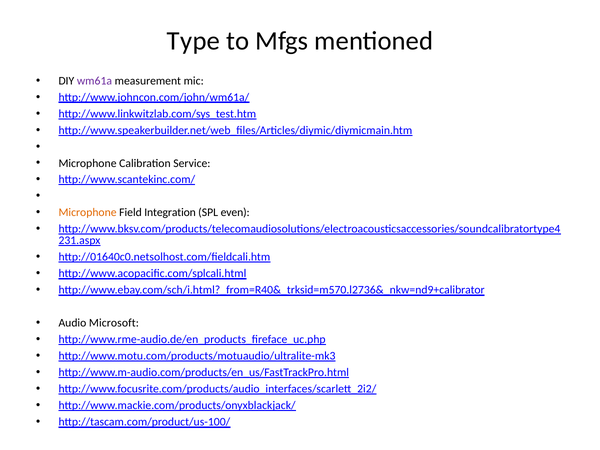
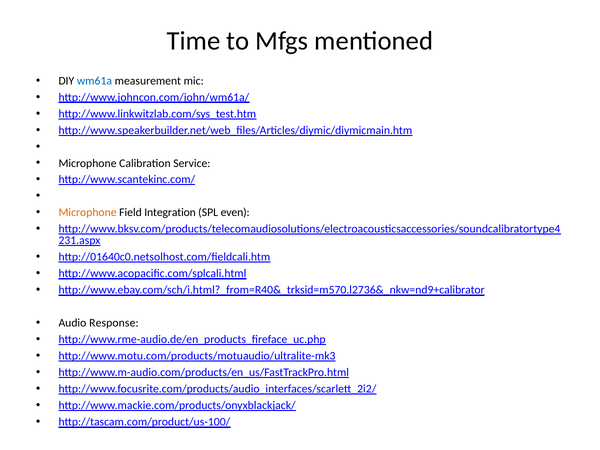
Type: Type -> Time
wm61a colour: purple -> blue
Microsoft: Microsoft -> Response
